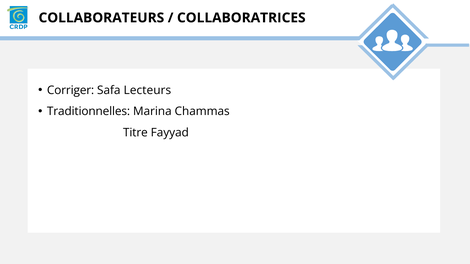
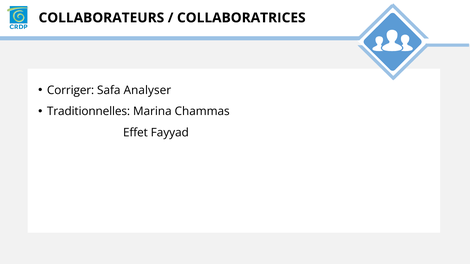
Lecteurs: Lecteurs -> Analyser
Titre: Titre -> Effet
